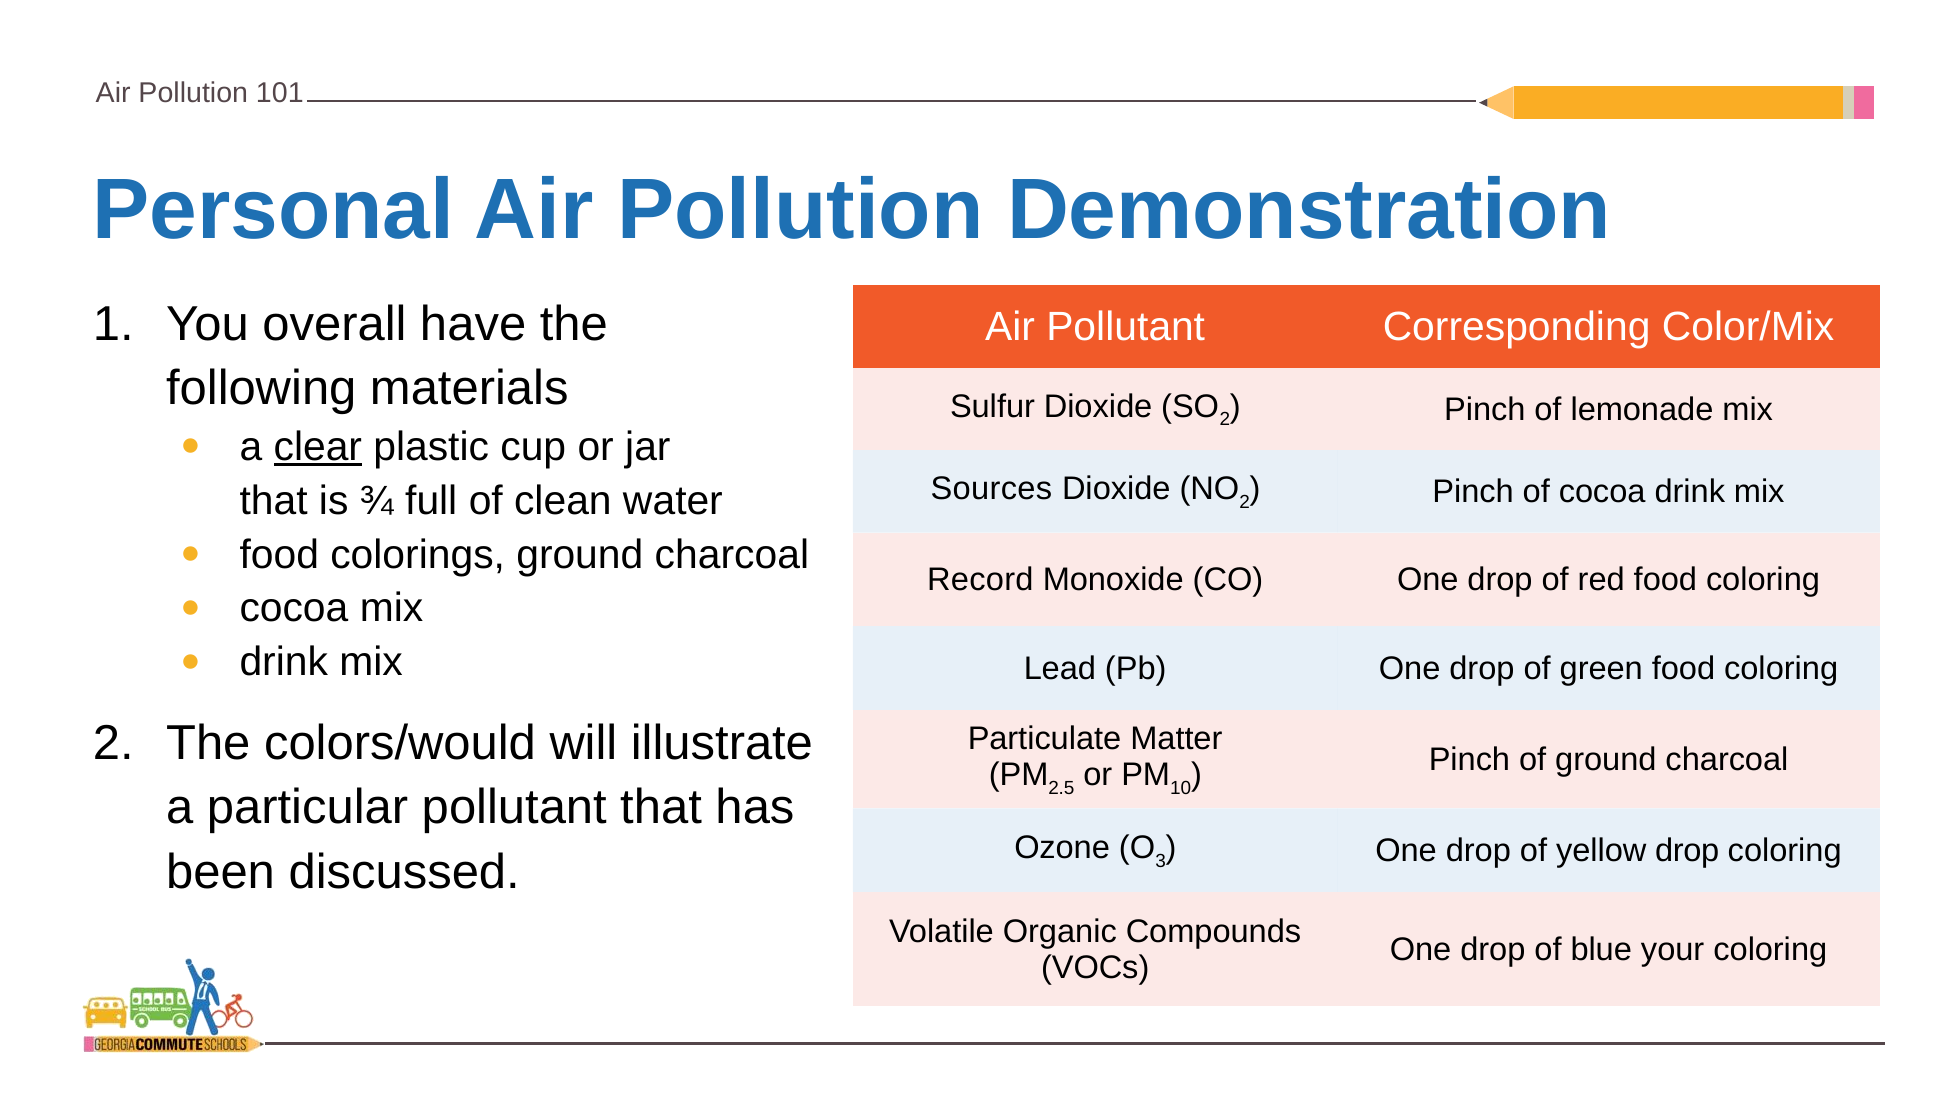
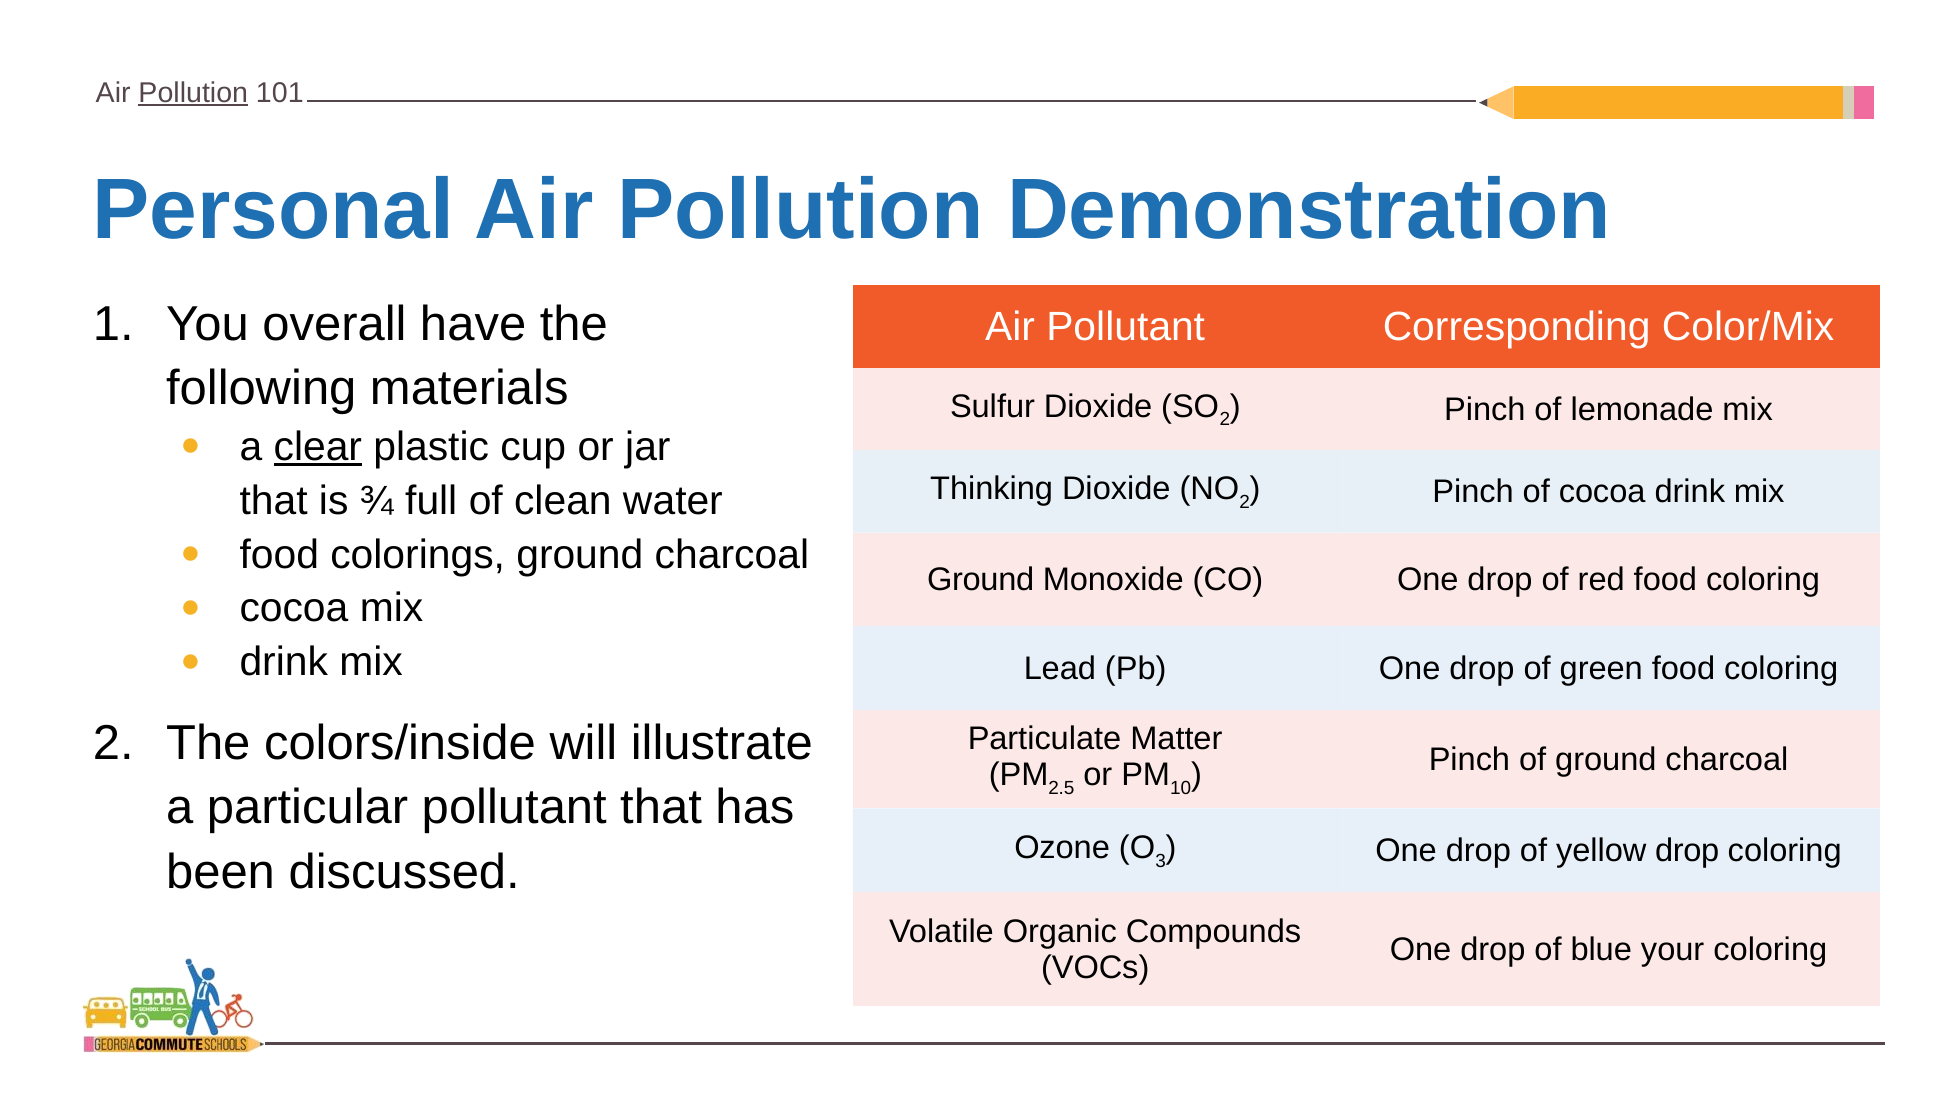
Pollution at (193, 93) underline: none -> present
Sources: Sources -> Thinking
Record at (980, 579): Record -> Ground
colors/would: colors/would -> colors/inside
